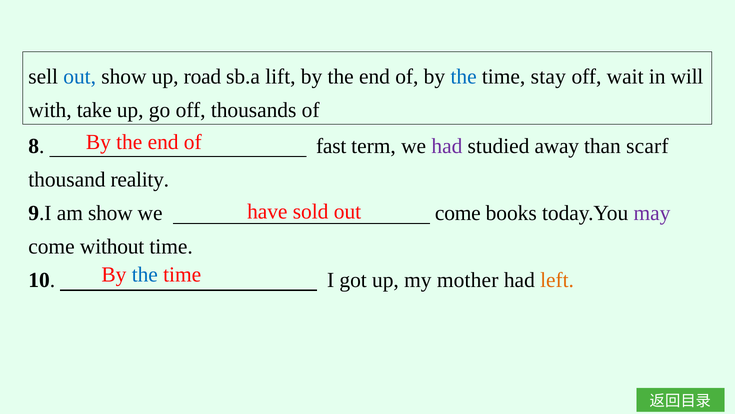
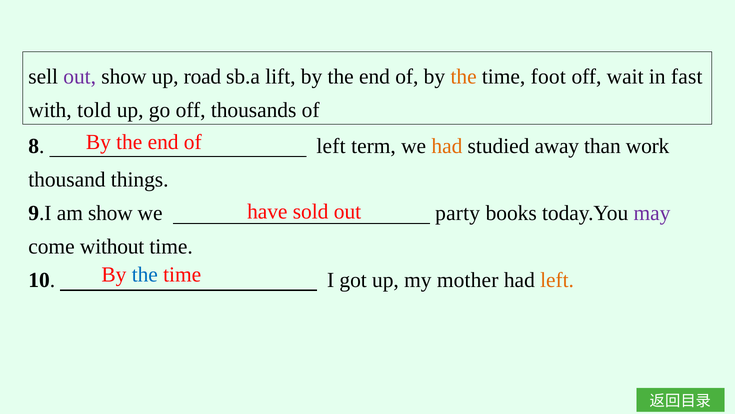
out at (80, 76) colour: blue -> purple
the at (464, 76) colour: blue -> orange
stay: stay -> foot
will: will -> fast
take: take -> told
8 fast: fast -> left
had at (447, 146) colour: purple -> orange
scarf: scarf -> work
reality: reality -> things
we come: come -> party
